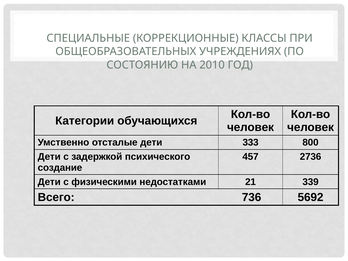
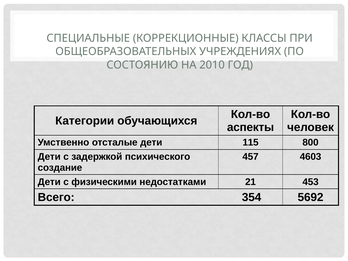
человек at (250, 127): человек -> аспекты
333: 333 -> 115
2736: 2736 -> 4603
339: 339 -> 453
736: 736 -> 354
